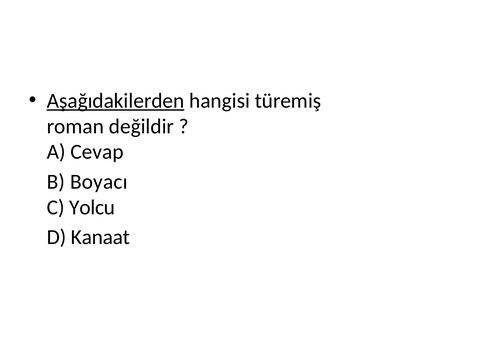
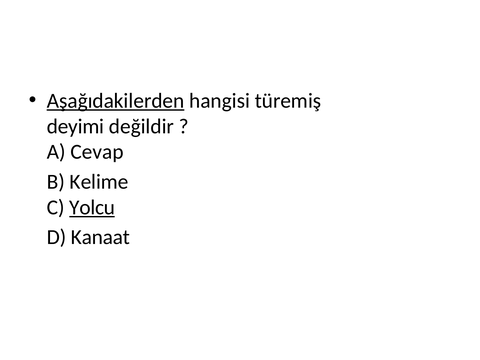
roman: roman -> deyimi
Boyacı: Boyacı -> Kelime
Yolcu underline: none -> present
